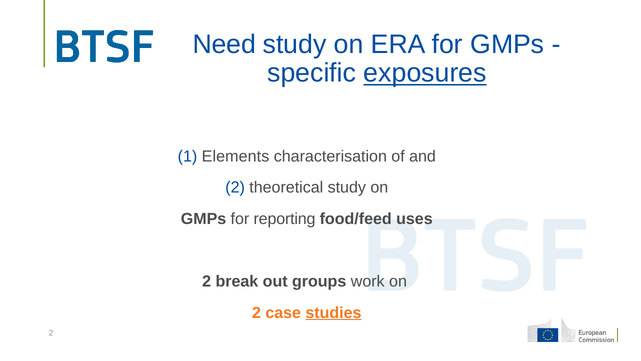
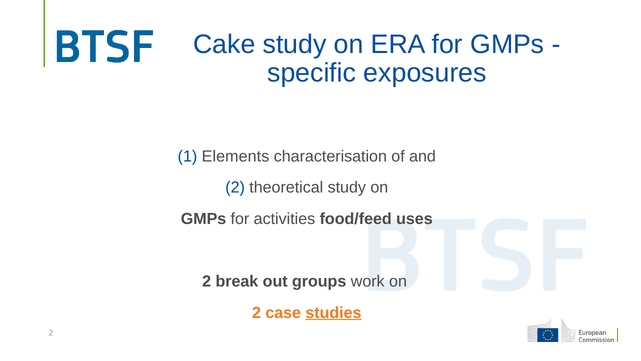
Need: Need -> Cake
exposures underline: present -> none
reporting: reporting -> activities
